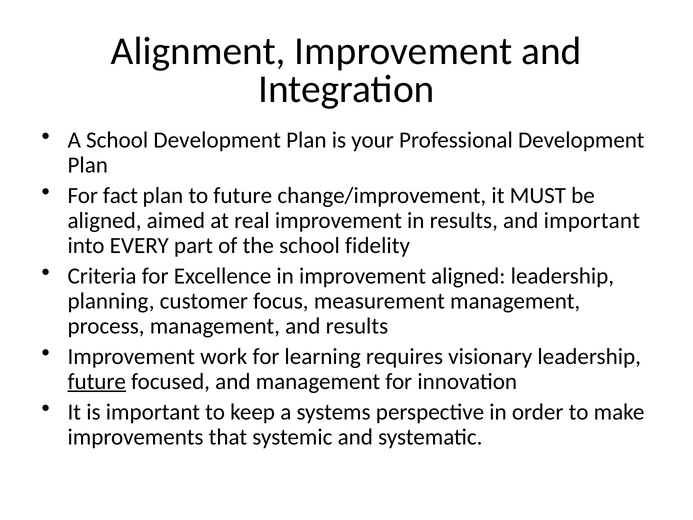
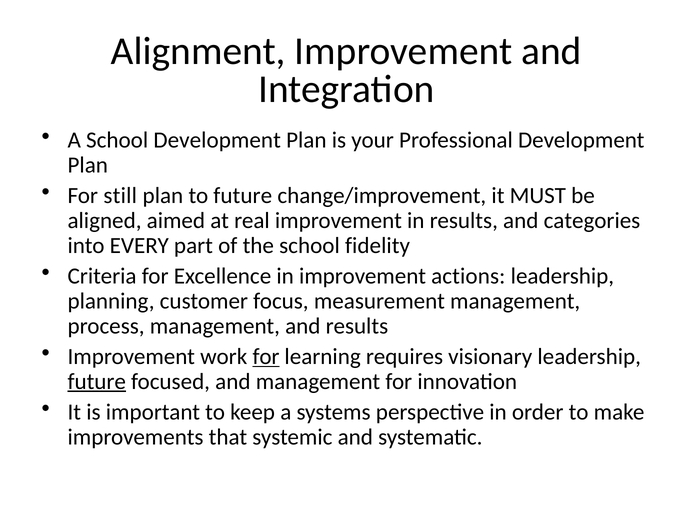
fact: fact -> still
and important: important -> categories
improvement aligned: aligned -> actions
for at (266, 356) underline: none -> present
